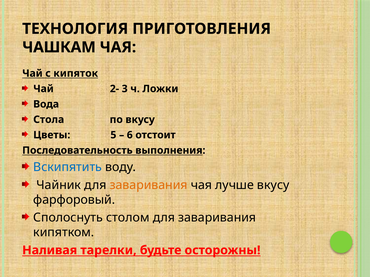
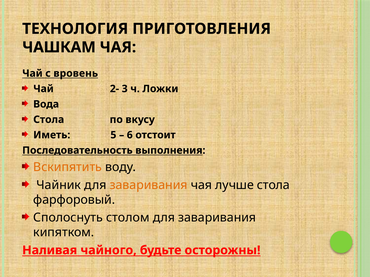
кипяток: кипяток -> вровень
Цветы: Цветы -> Иметь
Вскипятить colour: blue -> orange
лучше вкусу: вкусу -> стола
тарелки: тарелки -> чайного
